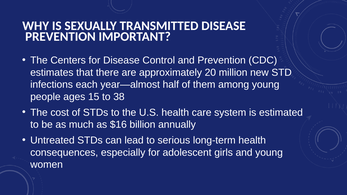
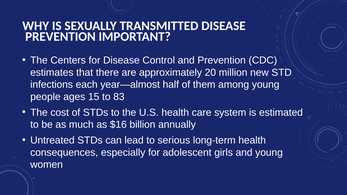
38: 38 -> 83
